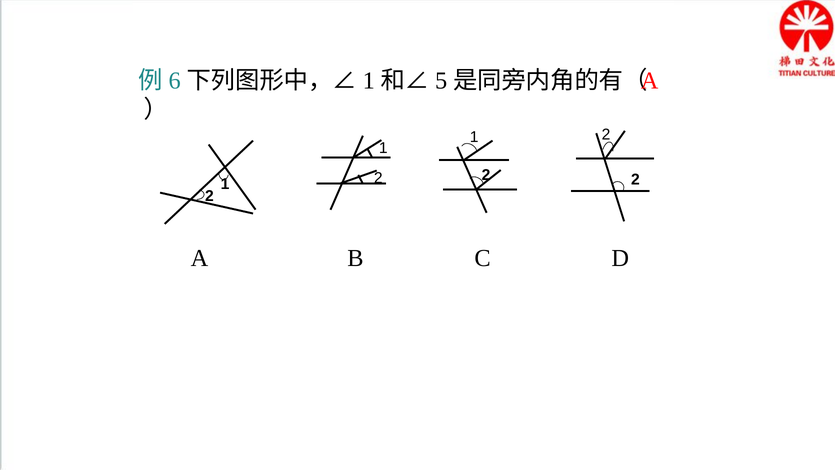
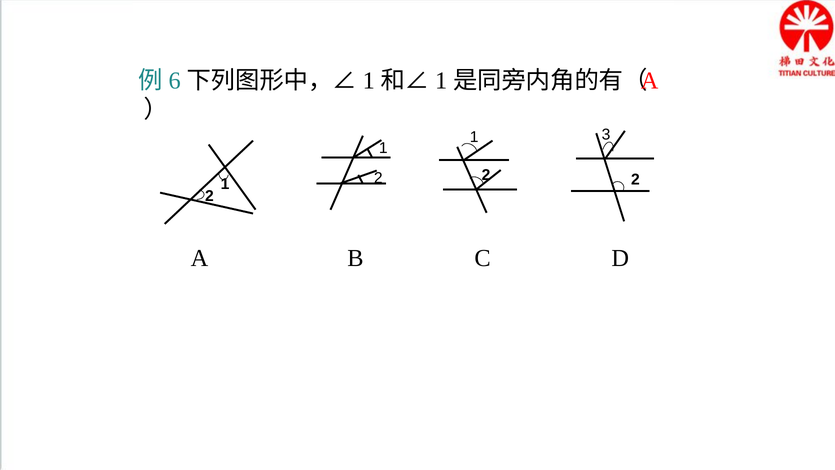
5 at (441, 80): 5 -> 1
2 at (606, 135): 2 -> 3
